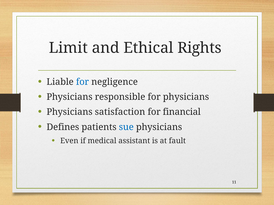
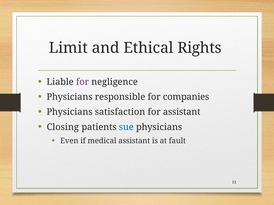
for at (82, 82) colour: blue -> purple
for physicians: physicians -> companies
for financial: financial -> assistant
Defines: Defines -> Closing
